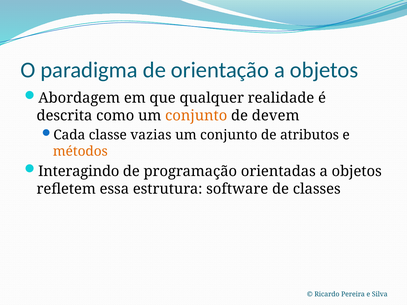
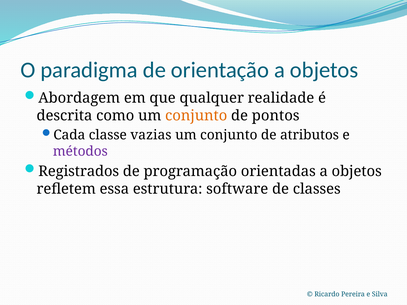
devem: devem -> pontos
métodos colour: orange -> purple
Interagindo: Interagindo -> Registrados
